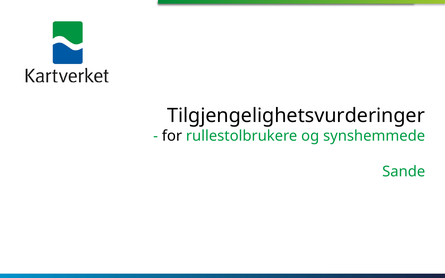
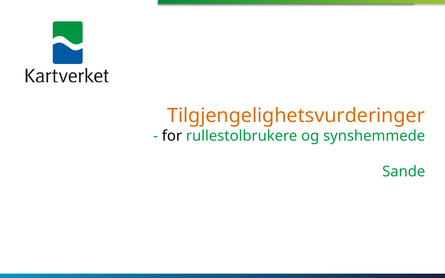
Tilgjengelighetsvurderinger colour: black -> orange
